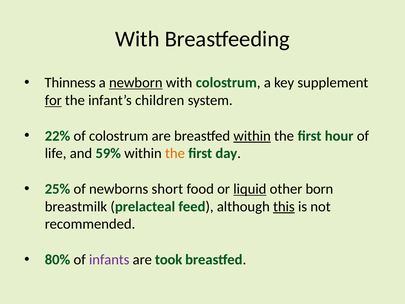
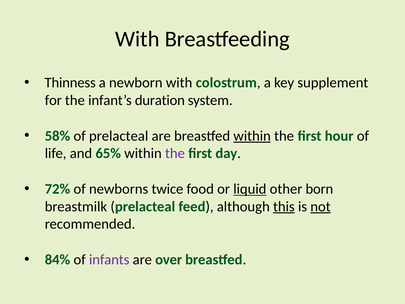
newborn underline: present -> none
for underline: present -> none
children: children -> duration
22%: 22% -> 58%
of colostrum: colostrum -> prelacteal
59%: 59% -> 65%
the at (175, 153) colour: orange -> purple
25%: 25% -> 72%
short: short -> twice
not underline: none -> present
80%: 80% -> 84%
took: took -> over
